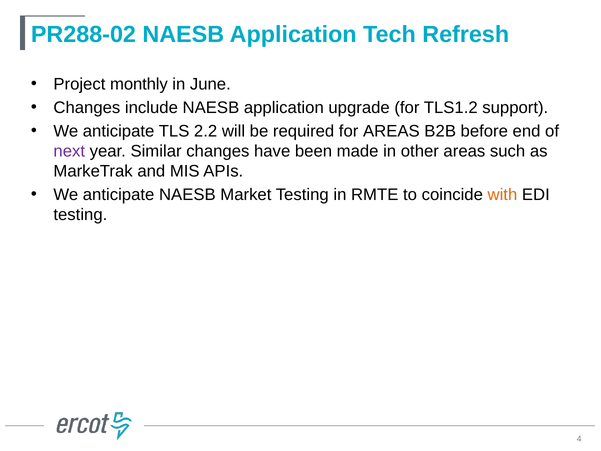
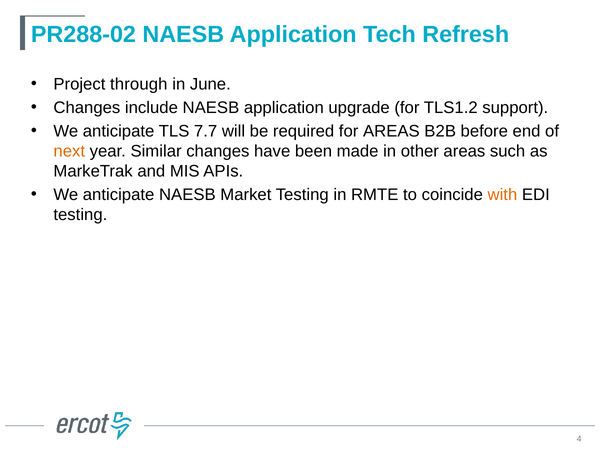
monthly: monthly -> through
2.2: 2.2 -> 7.7
next colour: purple -> orange
